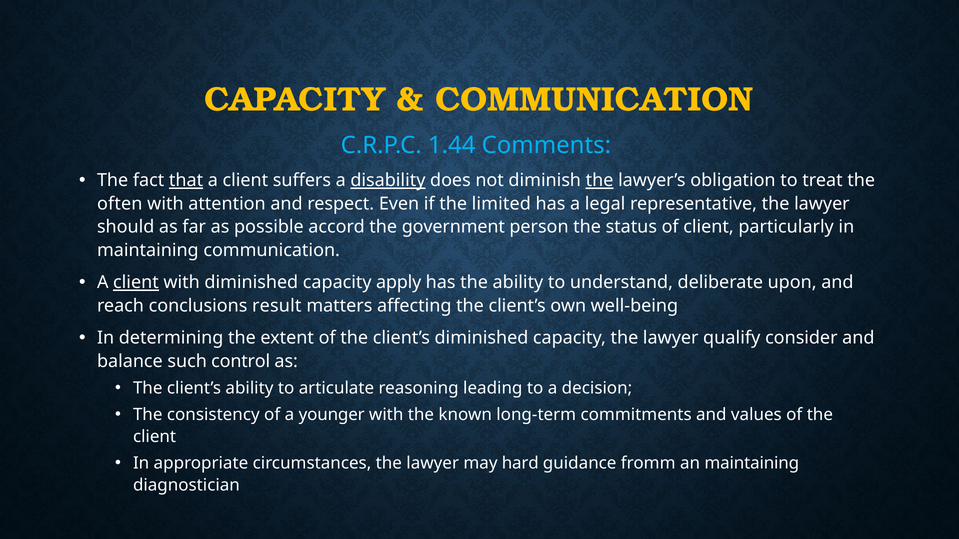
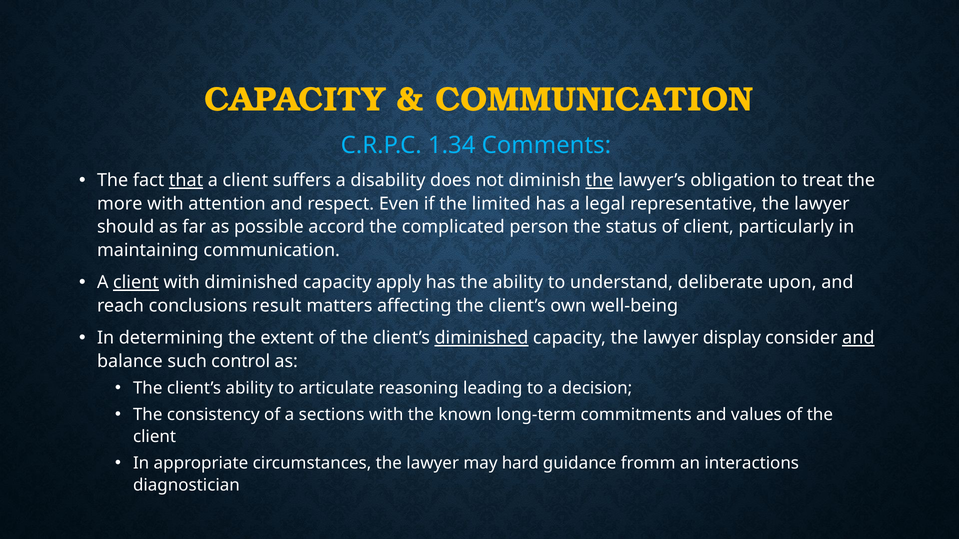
1.44: 1.44 -> 1.34
disability underline: present -> none
often: often -> more
government: government -> complicated
diminished at (481, 338) underline: none -> present
qualify: qualify -> display
and at (858, 338) underline: none -> present
younger: younger -> sections
an maintaining: maintaining -> interactions
